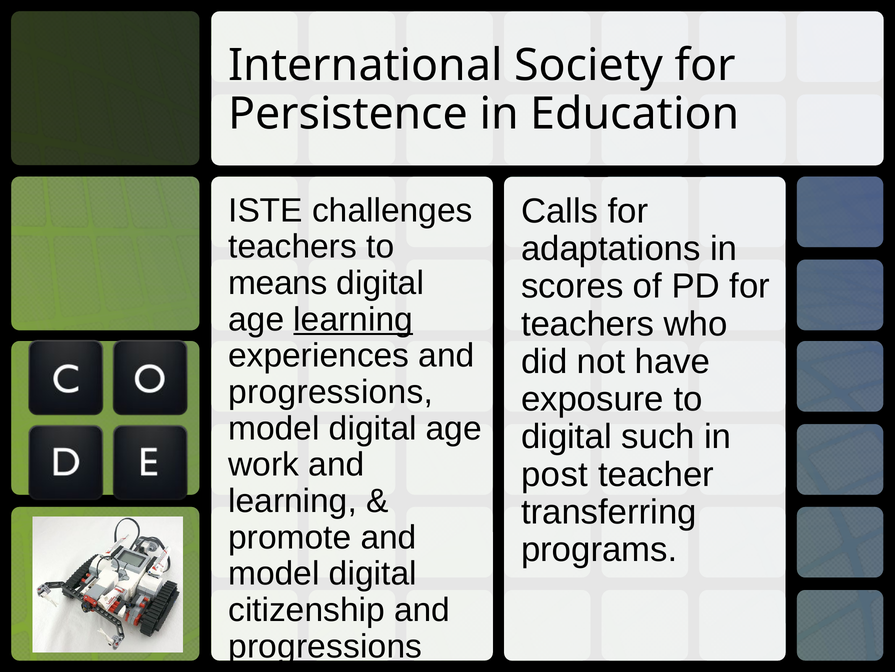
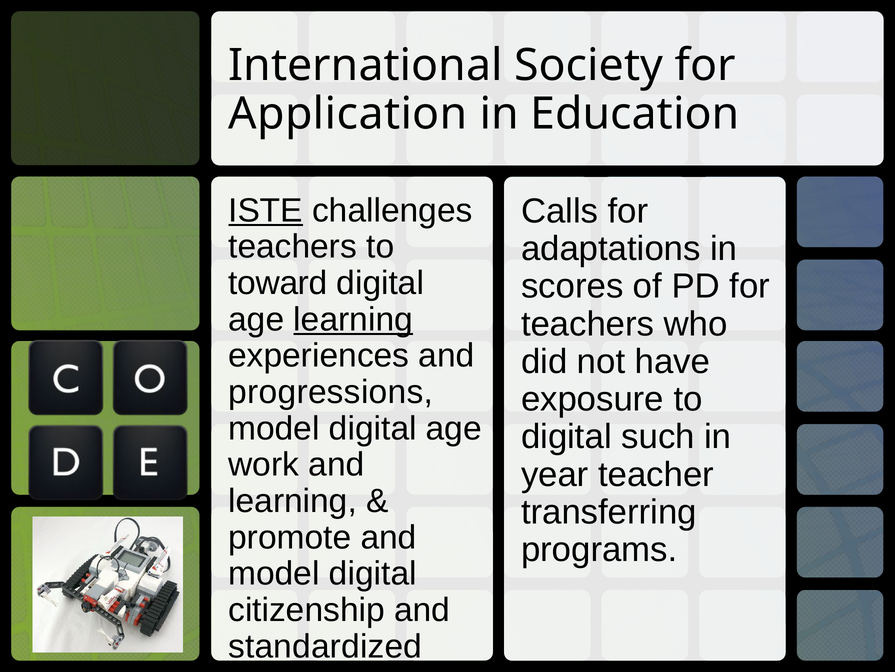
Persistence: Persistence -> Application
ISTE underline: none -> present
means: means -> toward
post: post -> year
progressions at (325, 646): progressions -> standardized
